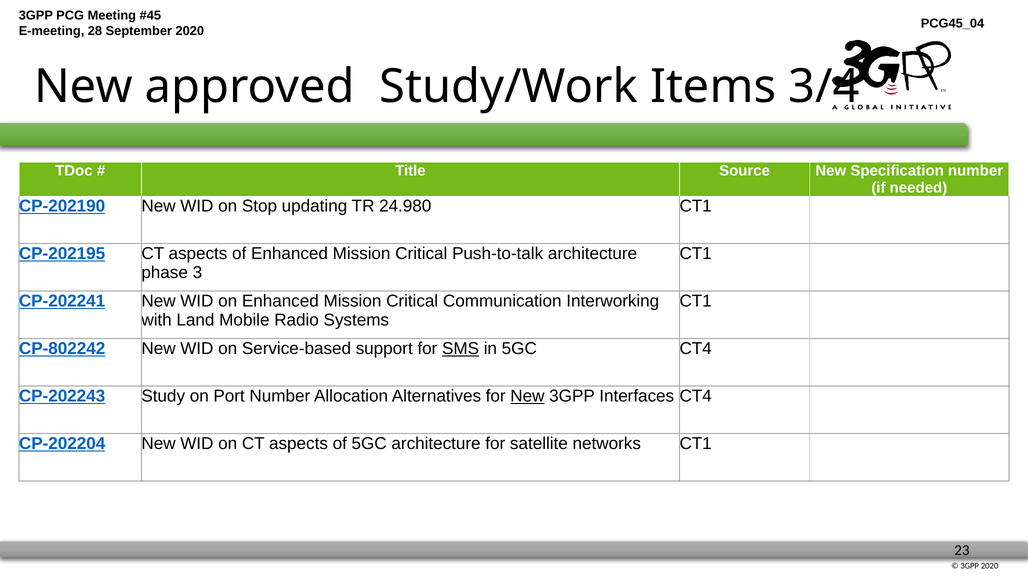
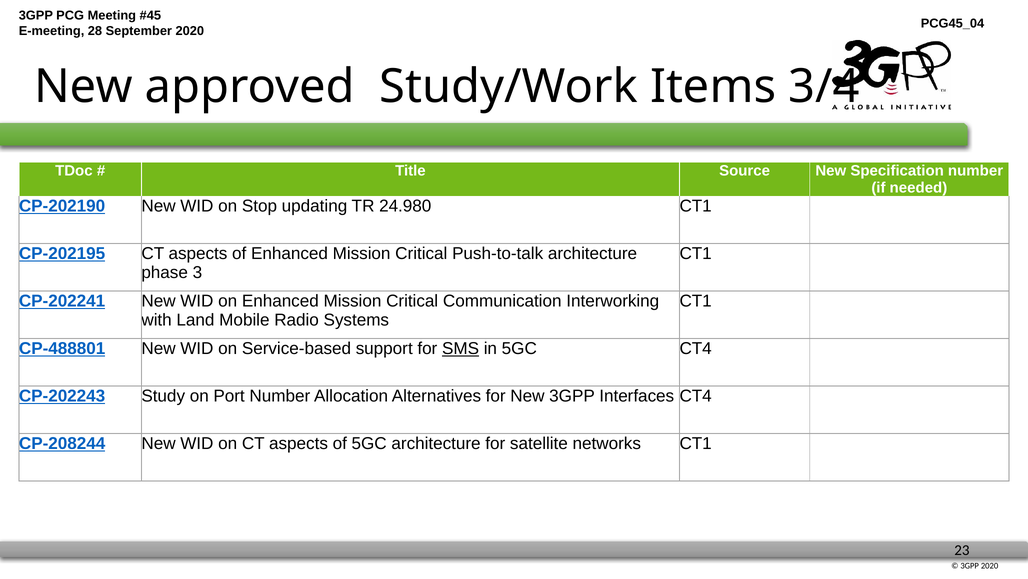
CP-802242: CP-802242 -> CP-488801
New at (527, 395) underline: present -> none
CP-202204: CP-202204 -> CP-208244
